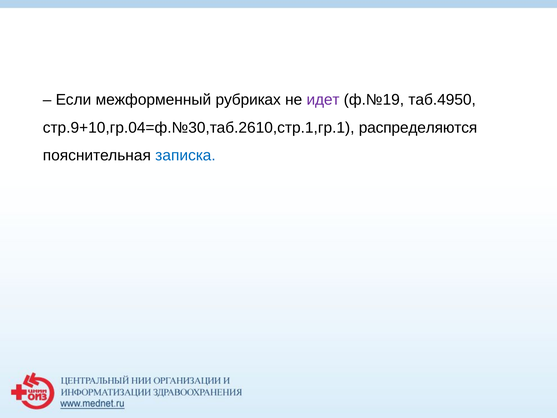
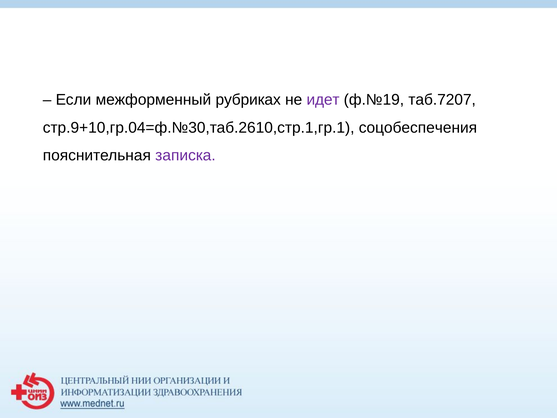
таб.4950: таб.4950 -> таб.7207
распределяются: распределяются -> соцобеспечения
записка colour: blue -> purple
